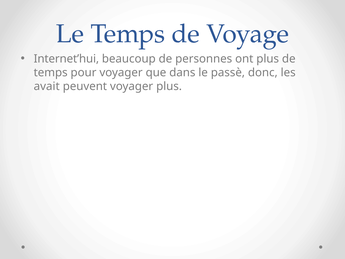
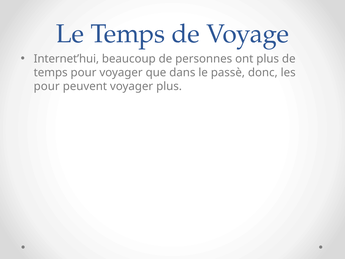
avait at (47, 86): avait -> pour
